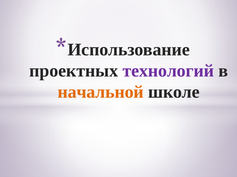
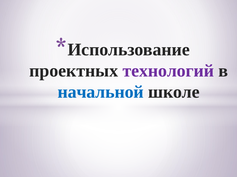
начальной colour: orange -> blue
